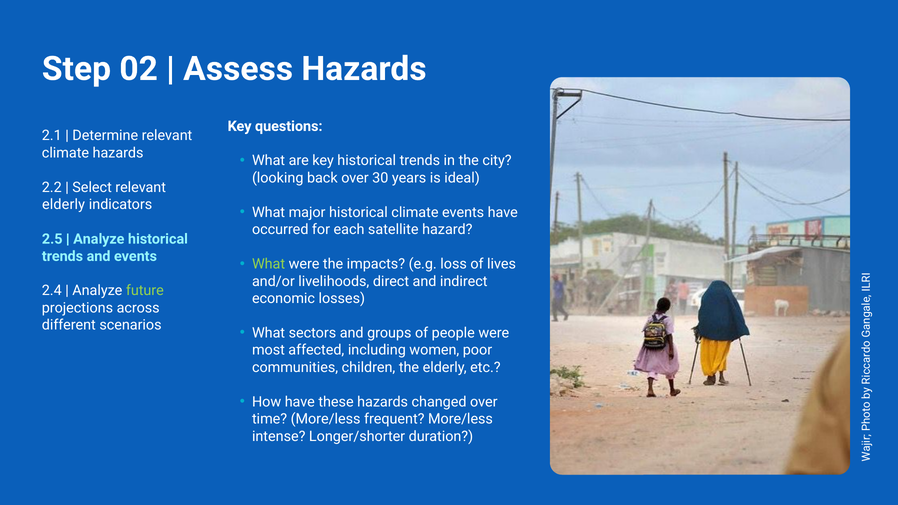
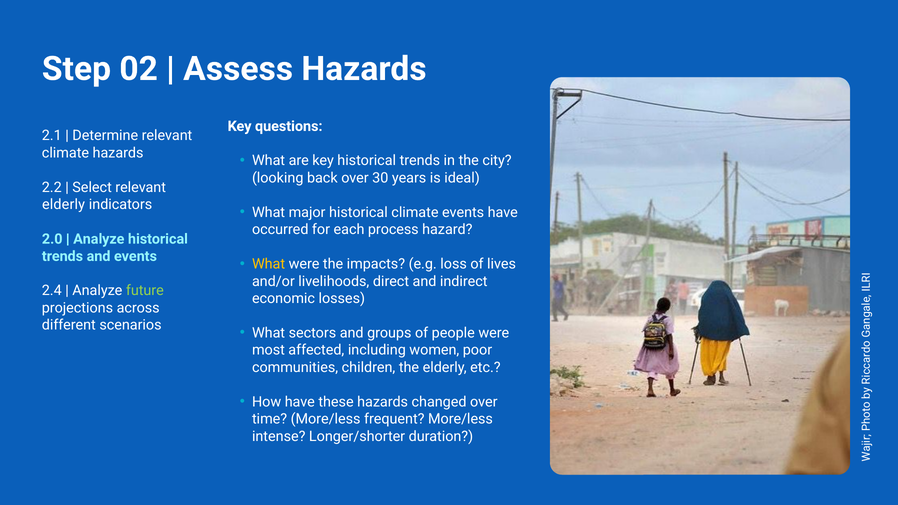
satellite: satellite -> process
2.5: 2.5 -> 2.0
What at (269, 264) colour: light green -> yellow
